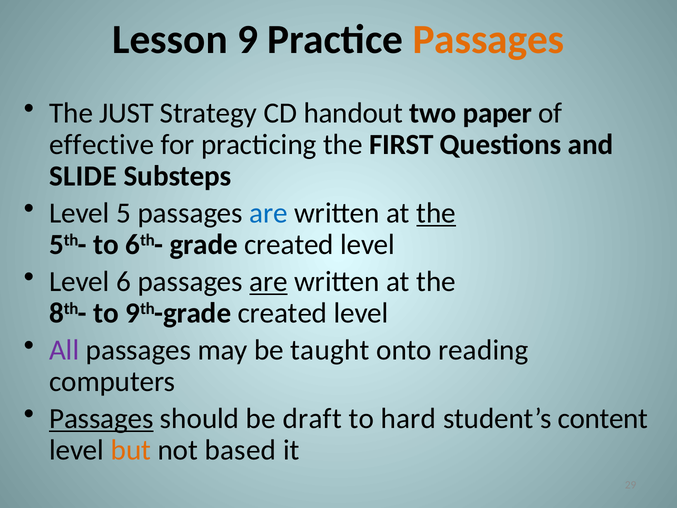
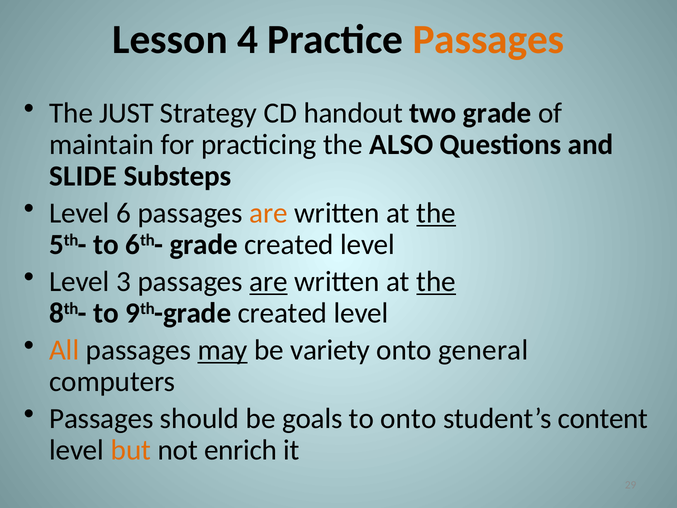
9: 9 -> 4
two paper: paper -> grade
effective: effective -> maintain
FIRST: FIRST -> ALSO
5: 5 -> 6
are at (269, 213) colour: blue -> orange
6: 6 -> 3
the at (436, 282) underline: none -> present
All colour: purple -> orange
may underline: none -> present
taught: taught -> variety
reading: reading -> general
Passages at (101, 418) underline: present -> none
draft: draft -> goals
to hard: hard -> onto
based: based -> enrich
